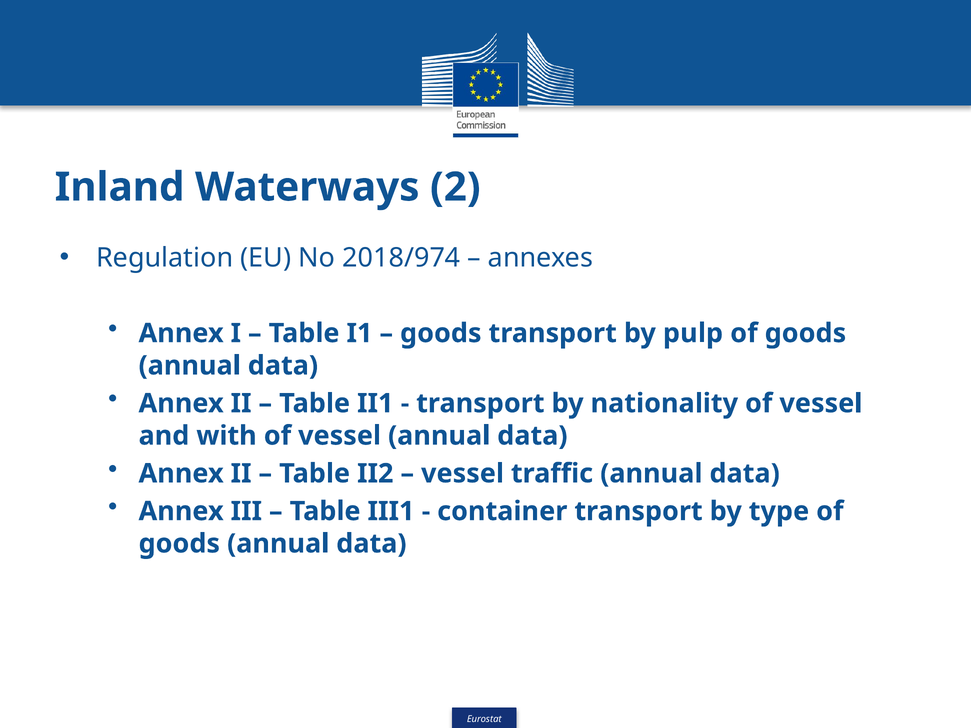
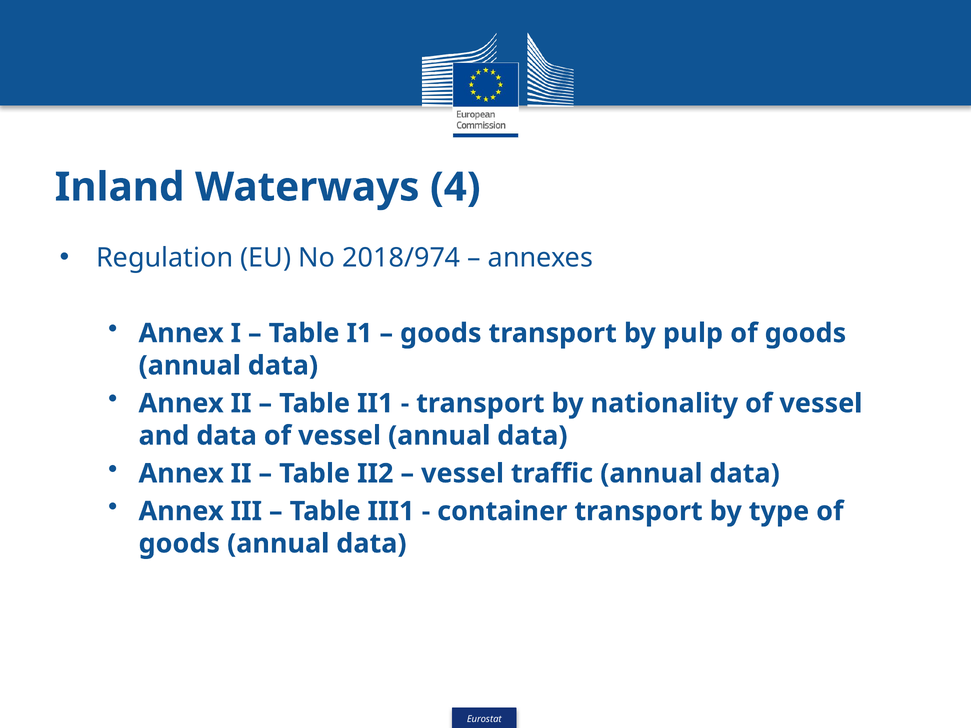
2: 2 -> 4
and with: with -> data
